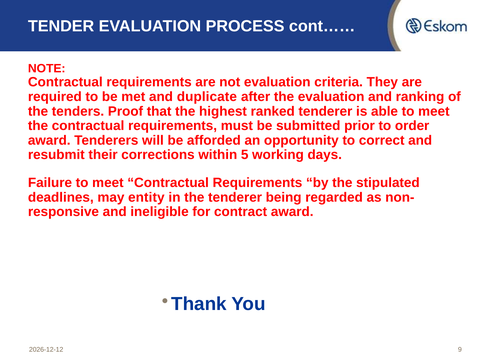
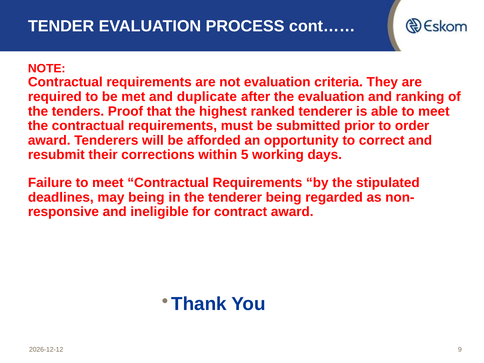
may entity: entity -> being
